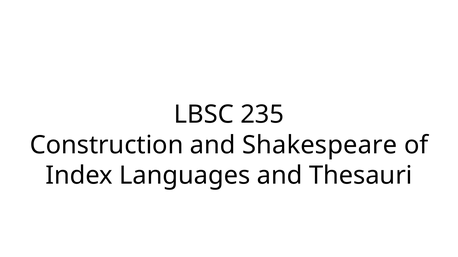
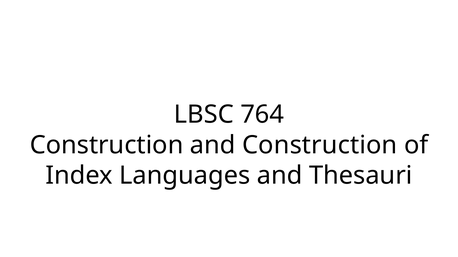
235: 235 -> 764
and Shakespeare: Shakespeare -> Construction
